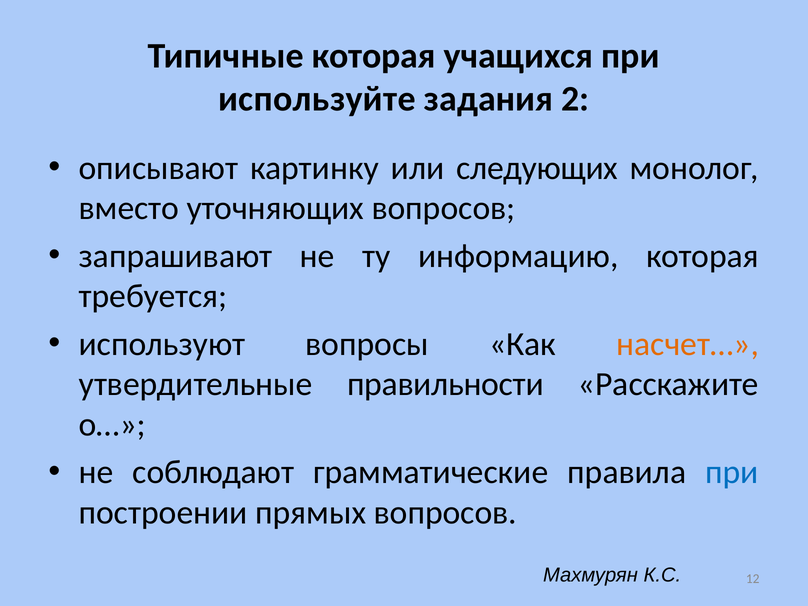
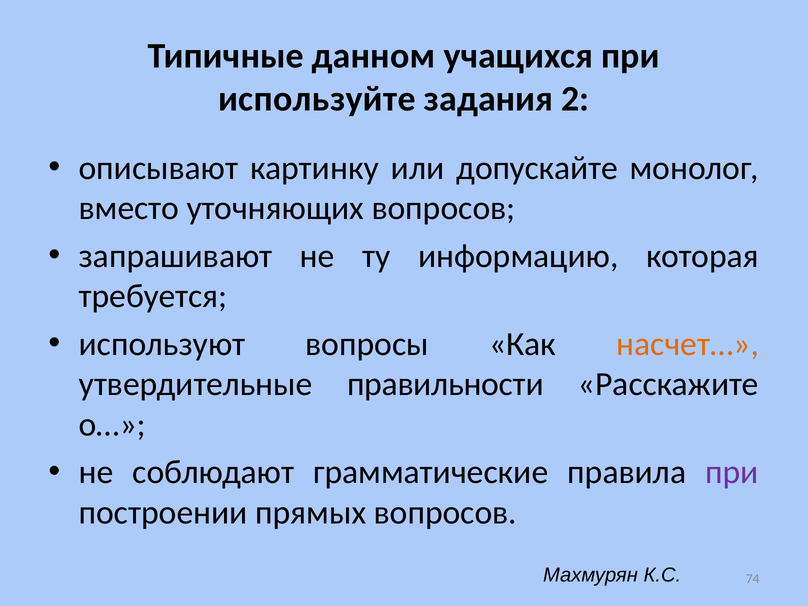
Типичные которая: которая -> данном
следующих: следующих -> допускайте
при at (732, 472) colour: blue -> purple
12: 12 -> 74
